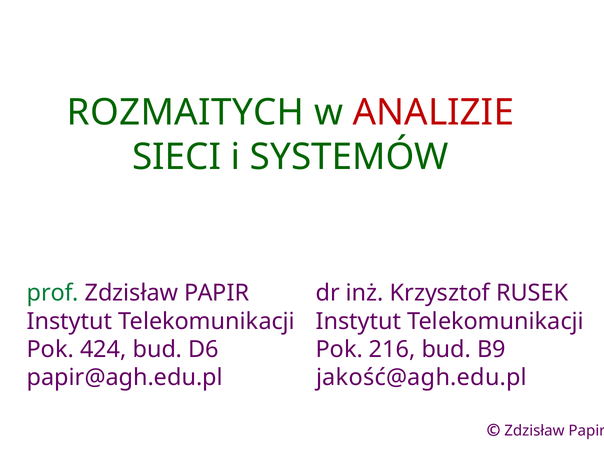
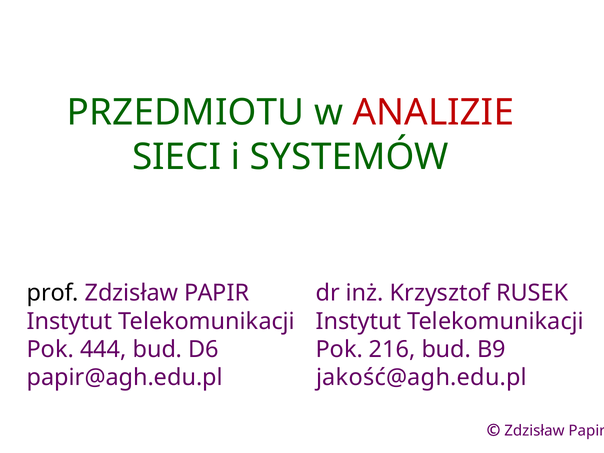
ROZMAITYCH: ROZMAITYCH -> PRZEDMIOTU
prof colour: green -> black
424: 424 -> 444
